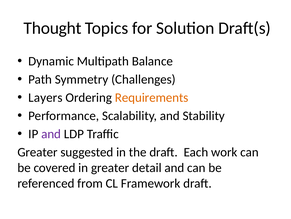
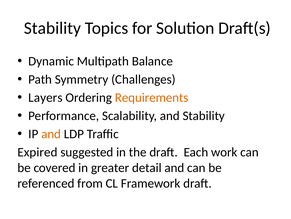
Thought at (53, 28): Thought -> Stability
and at (51, 134) colour: purple -> orange
Greater at (38, 152): Greater -> Expired
